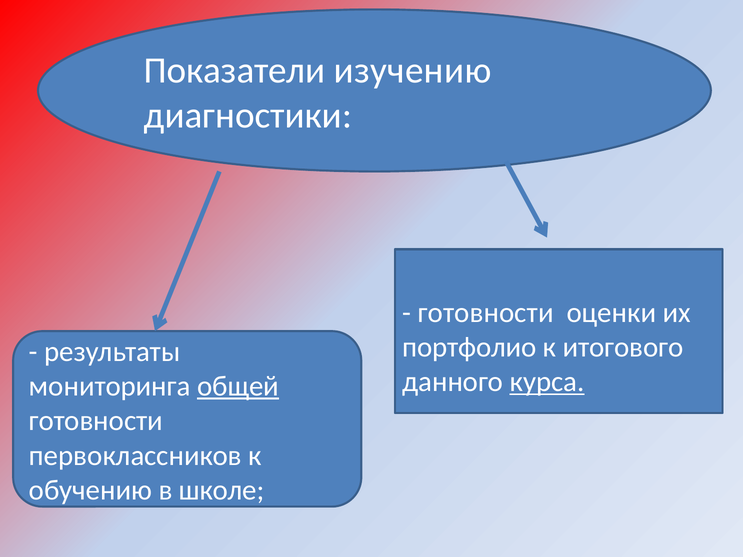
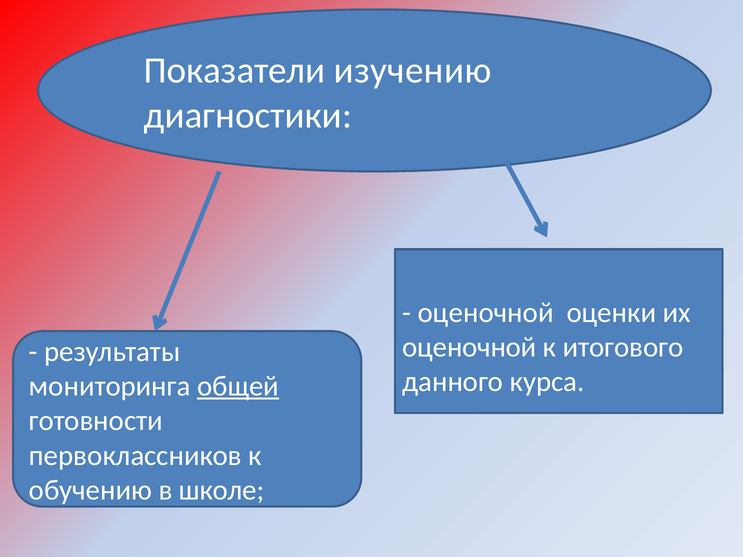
готовности at (486, 313): готовности -> оценочной
портфолио at (469, 347): портфолио -> оценочной
курса underline: present -> none
